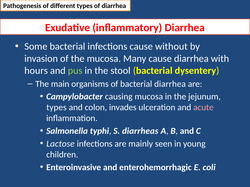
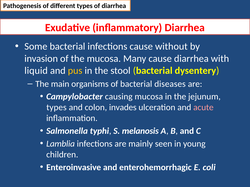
hours: hours -> liquid
pus colour: light green -> yellow
bacterial diarrhea: diarrhea -> diseases
diarrheas: diarrheas -> melanosis
Lactose: Lactose -> Lamblia
